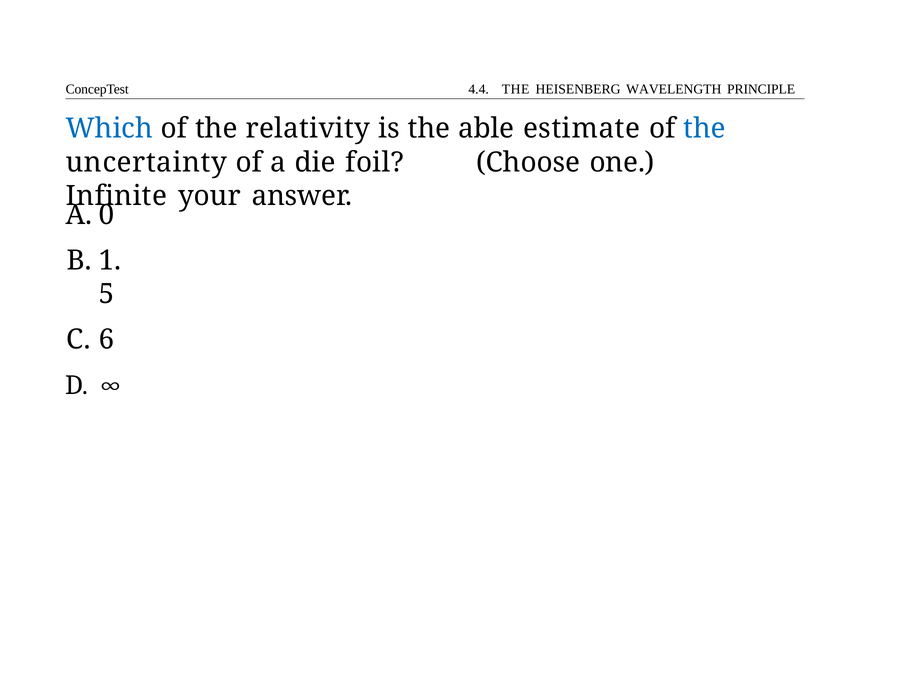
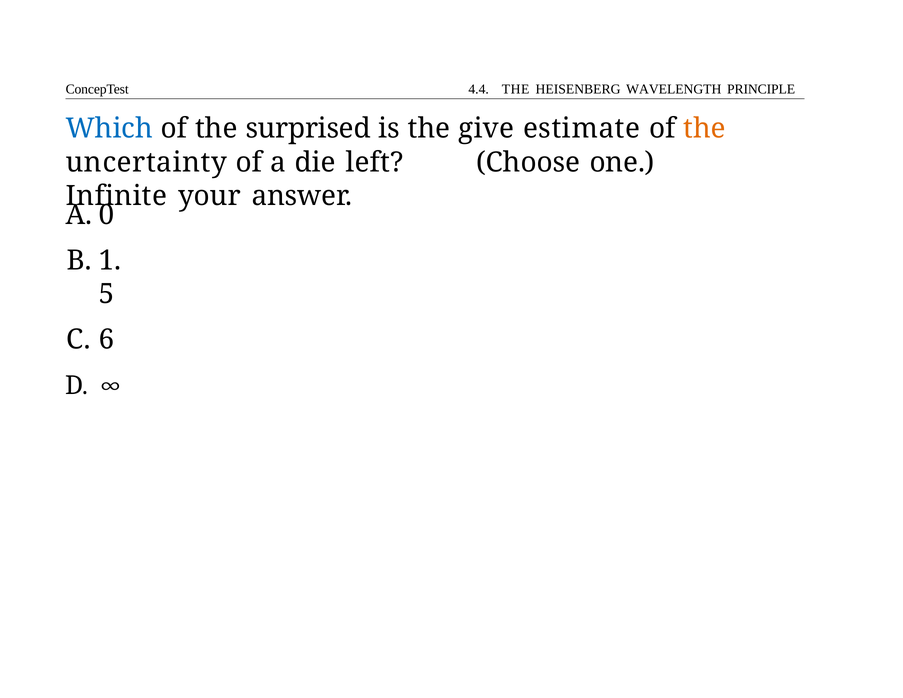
relativity: relativity -> surprised
able: able -> give
the at (704, 128) colour: blue -> orange
foil: foil -> left
